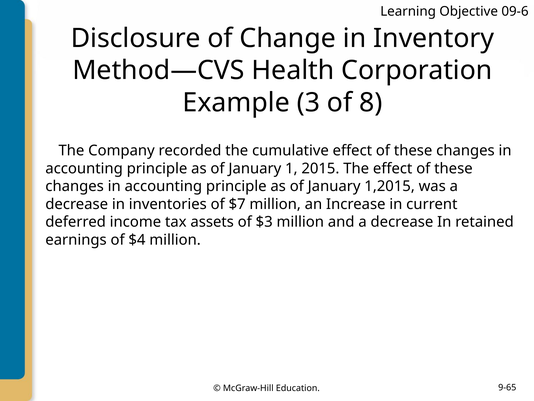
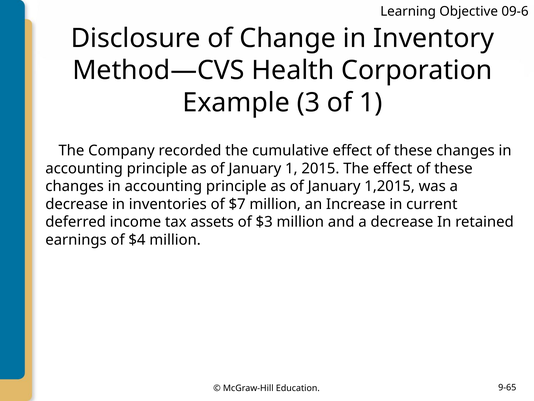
of 8: 8 -> 1
